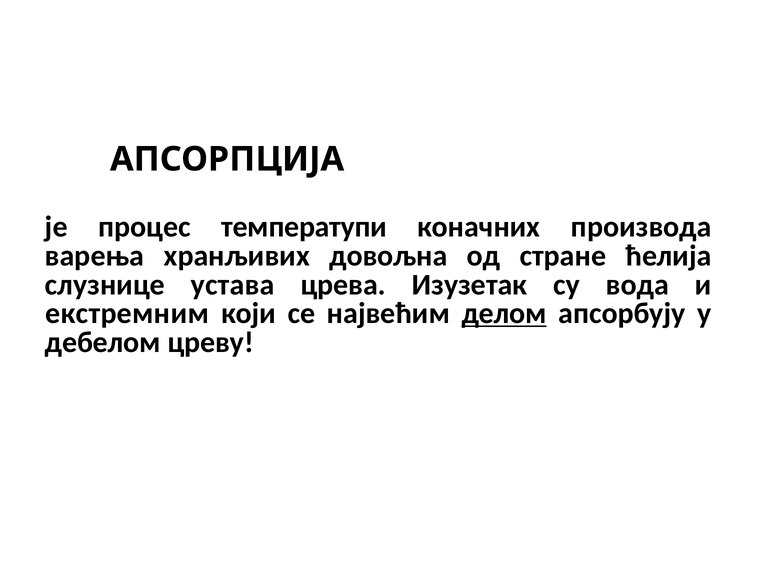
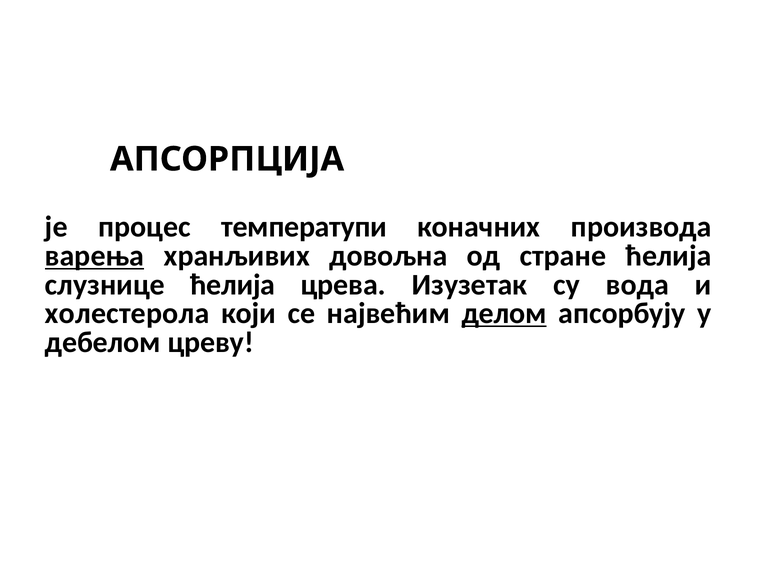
варења underline: none -> present
слузнице устава: устава -> ћелија
екстремним: екстремним -> холестерола
